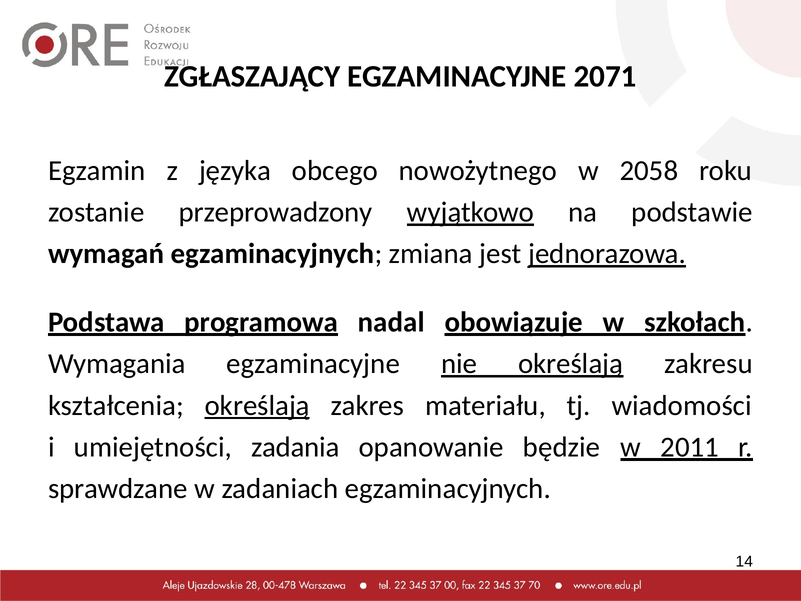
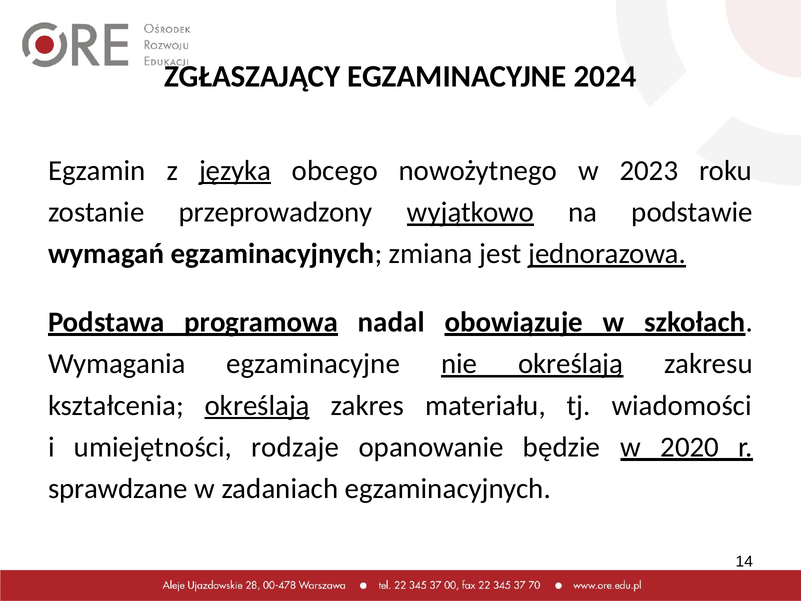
2071: 2071 -> 2024
języka underline: none -> present
2058: 2058 -> 2023
zadania: zadania -> rodzaje
2011: 2011 -> 2020
